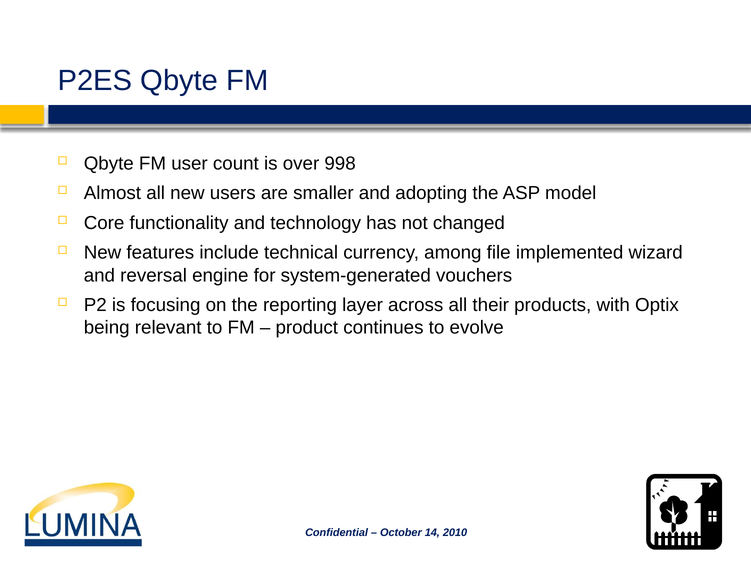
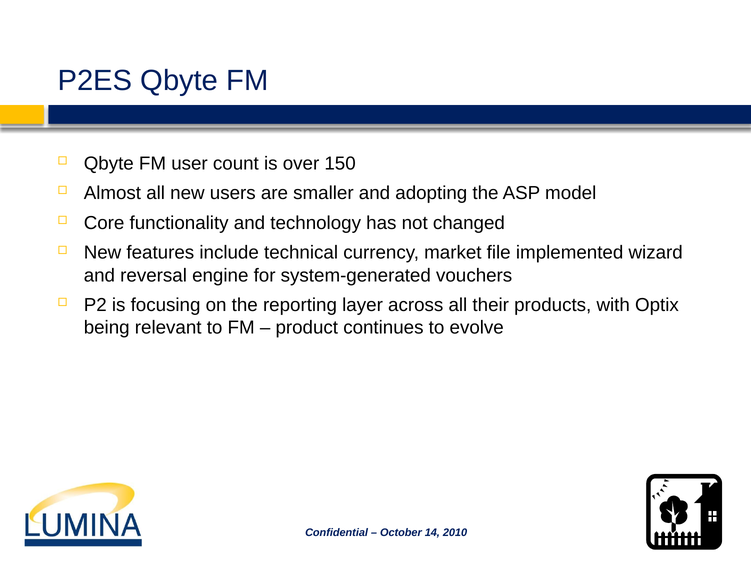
998: 998 -> 150
among: among -> market
